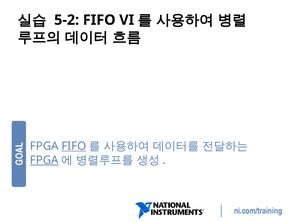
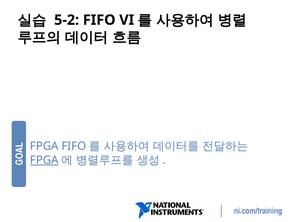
FIFO at (74, 146) underline: present -> none
